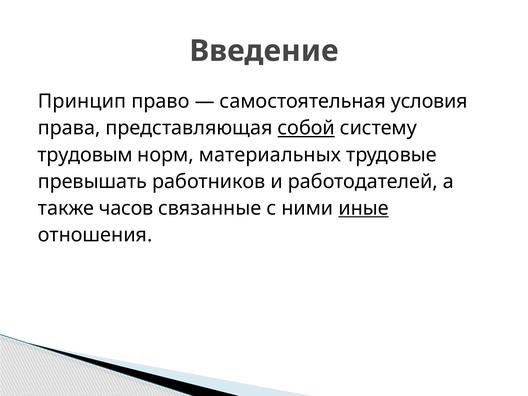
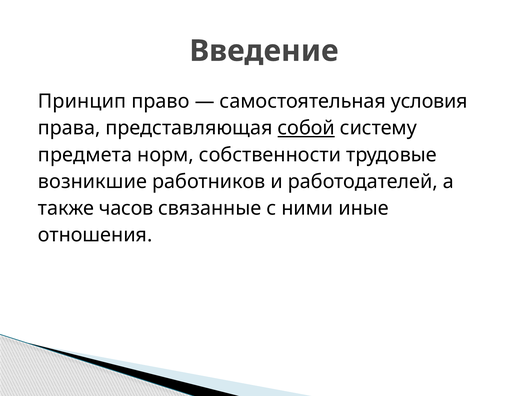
трудовым: трудовым -> предмета
материальных: материальных -> собственности
превышать: превышать -> возникшие
иные underline: present -> none
